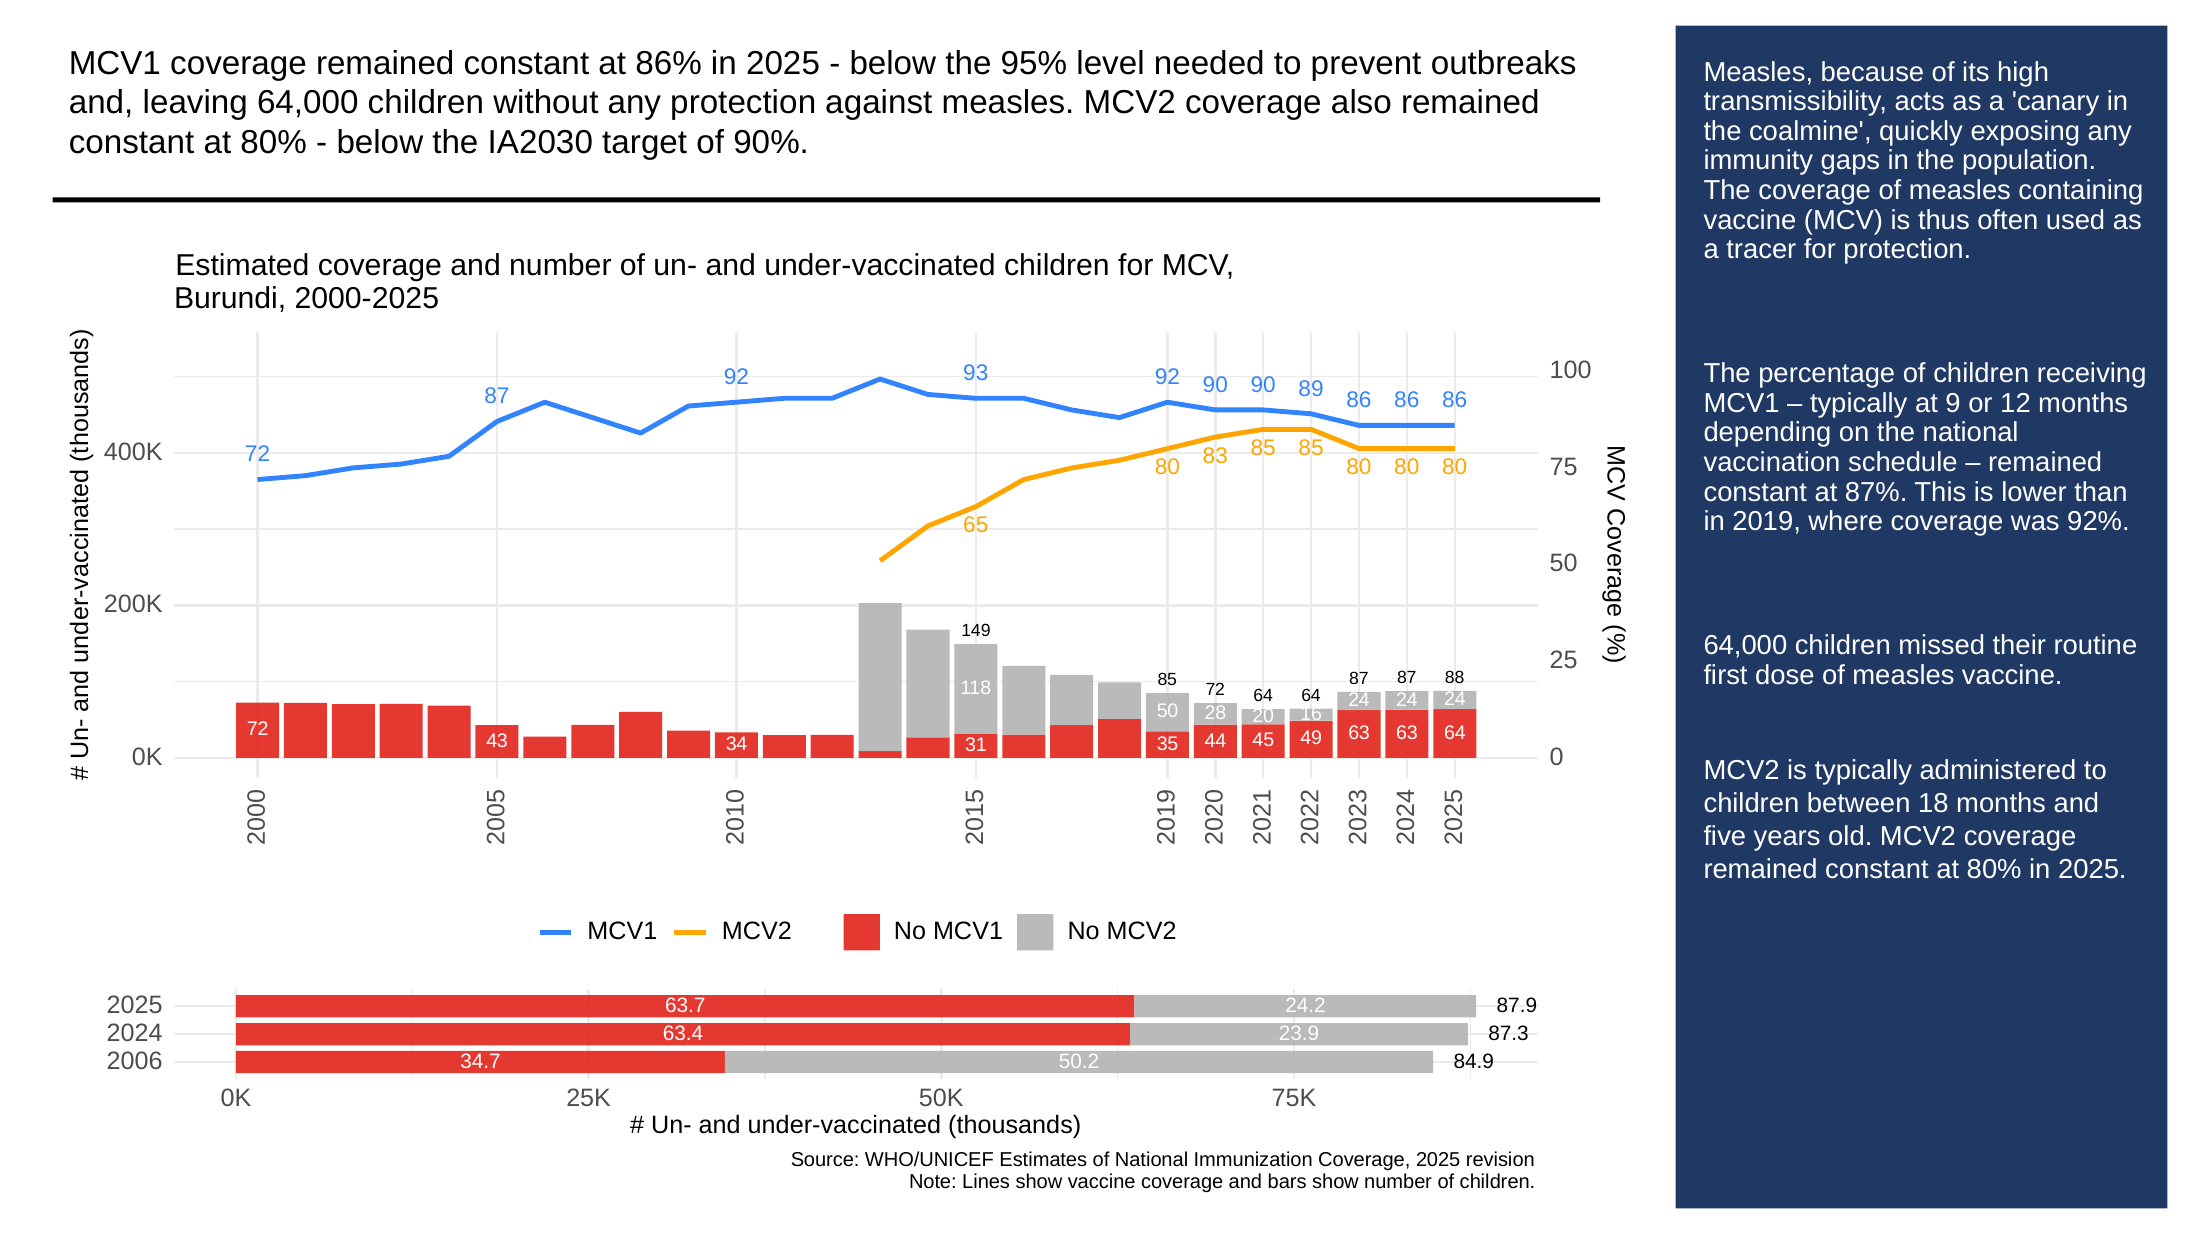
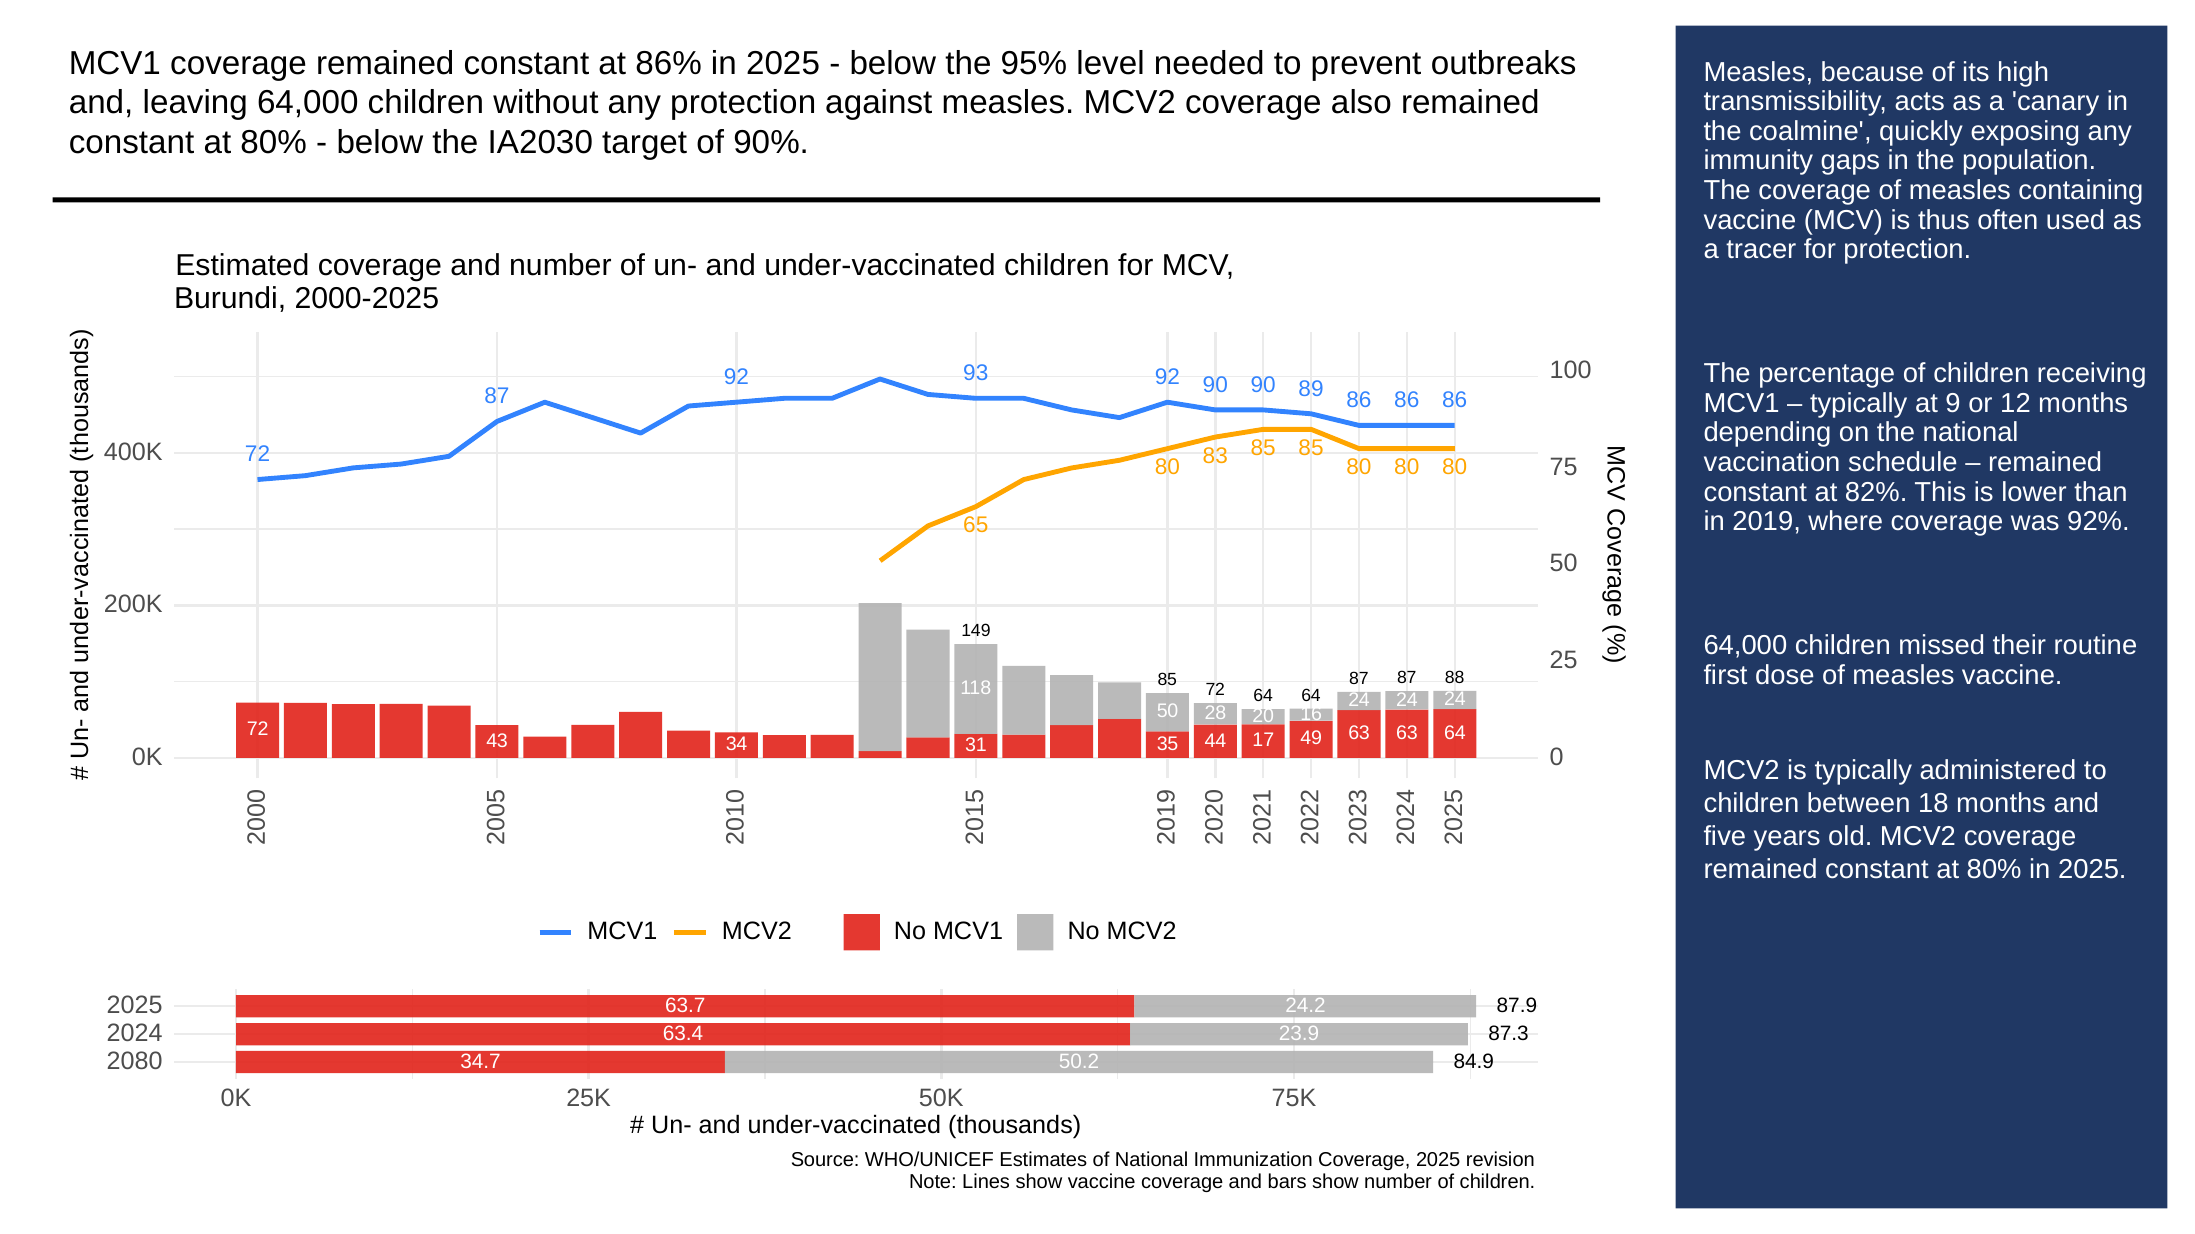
87%: 87% -> 82%
45: 45 -> 17
2006: 2006 -> 2080
